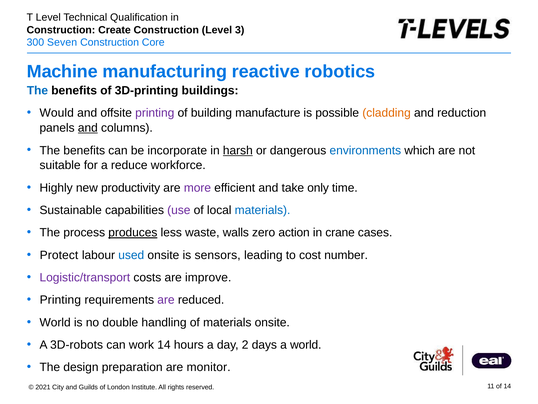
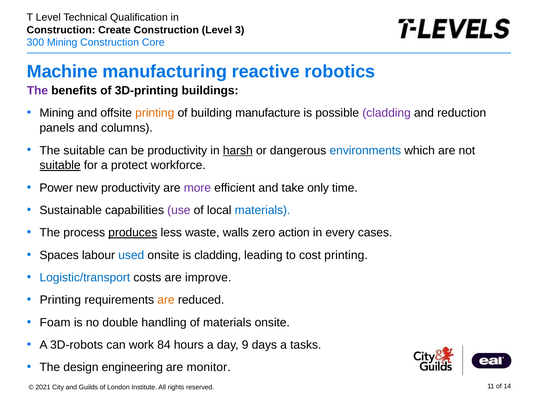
Seven at (62, 42): Seven -> Mining
The at (37, 90) colour: blue -> purple
Would at (57, 113): Would -> Mining
printing at (155, 113) colour: purple -> orange
cladding at (387, 113) colour: orange -> purple
and at (88, 128) underline: present -> none
benefits at (84, 150): benefits -> suitable
be incorporate: incorporate -> productivity
suitable at (60, 165) underline: none -> present
reduce: reduce -> protect
Highly: Highly -> Power
crane: crane -> every
Protect: Protect -> Spaces
is sensors: sensors -> cladding
cost number: number -> printing
Logistic/transport colour: purple -> blue
are at (166, 300) colour: purple -> orange
World at (55, 322): World -> Foam
work 14: 14 -> 84
2: 2 -> 9
a world: world -> tasks
preparation: preparation -> engineering
